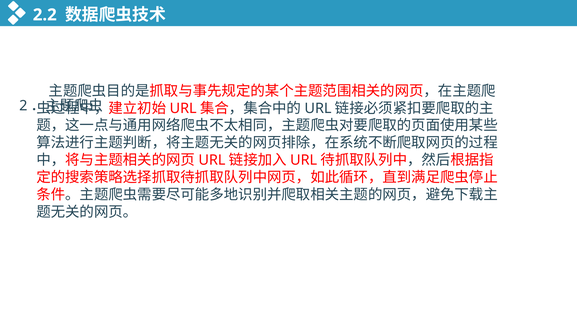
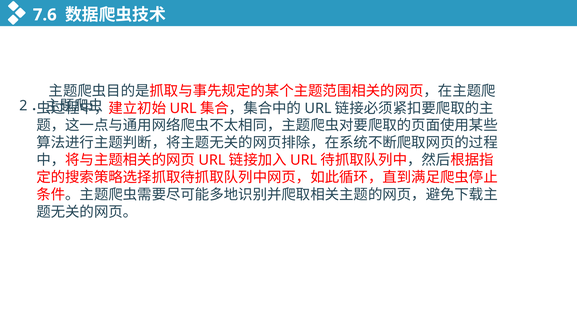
2.2: 2.2 -> 7.6
